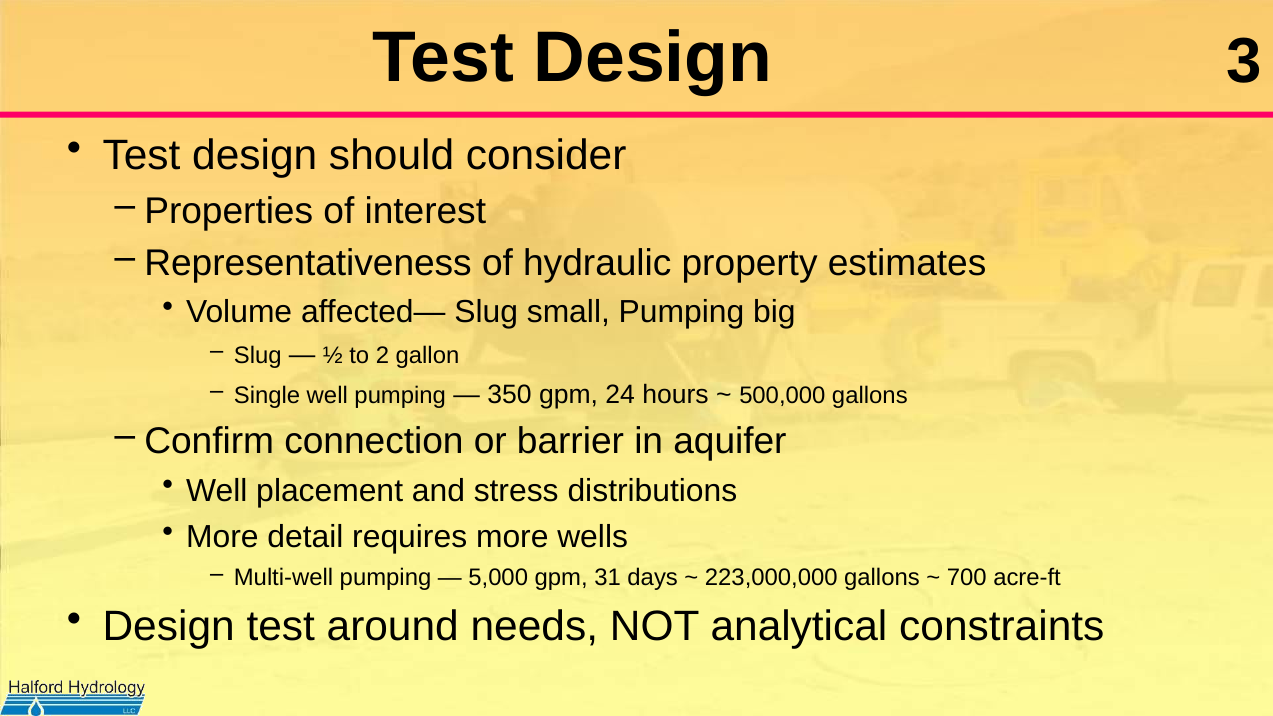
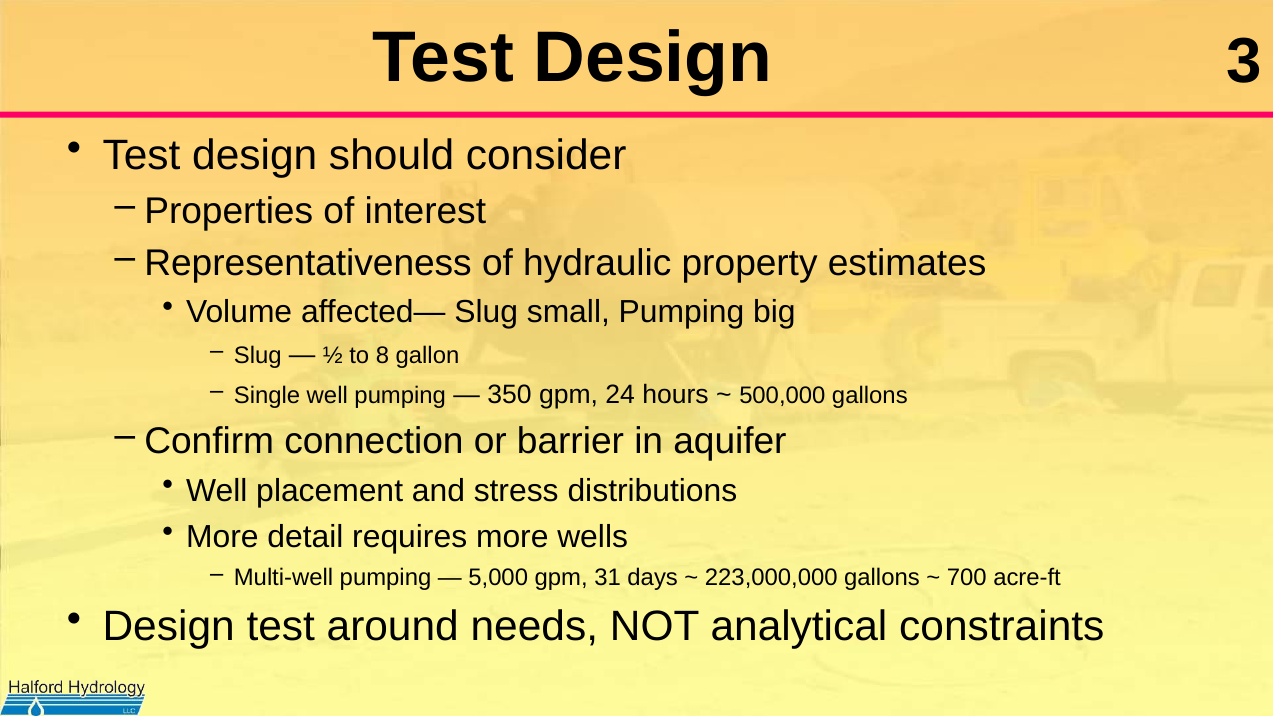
2: 2 -> 8
